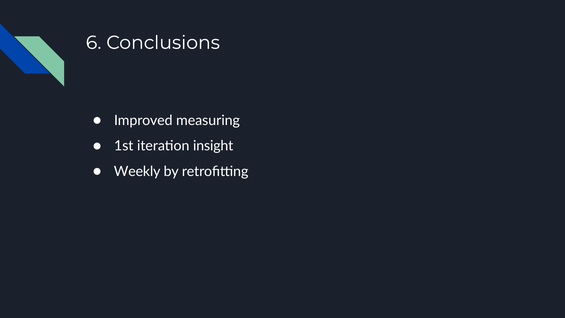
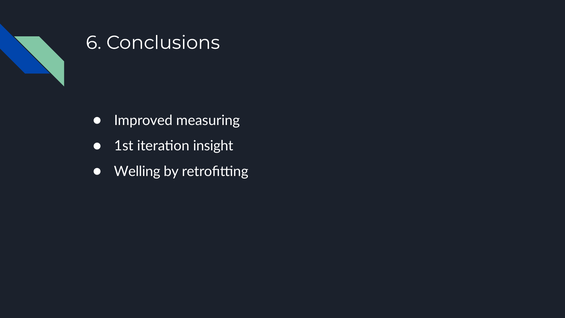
Weekly: Weekly -> Welling
